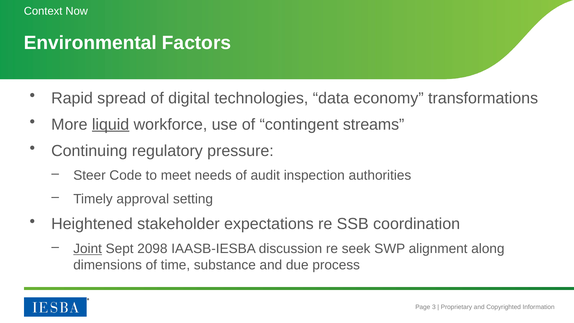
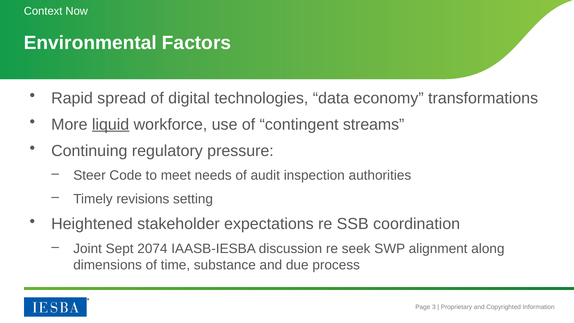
approval: approval -> revisions
Joint underline: present -> none
2098: 2098 -> 2074
